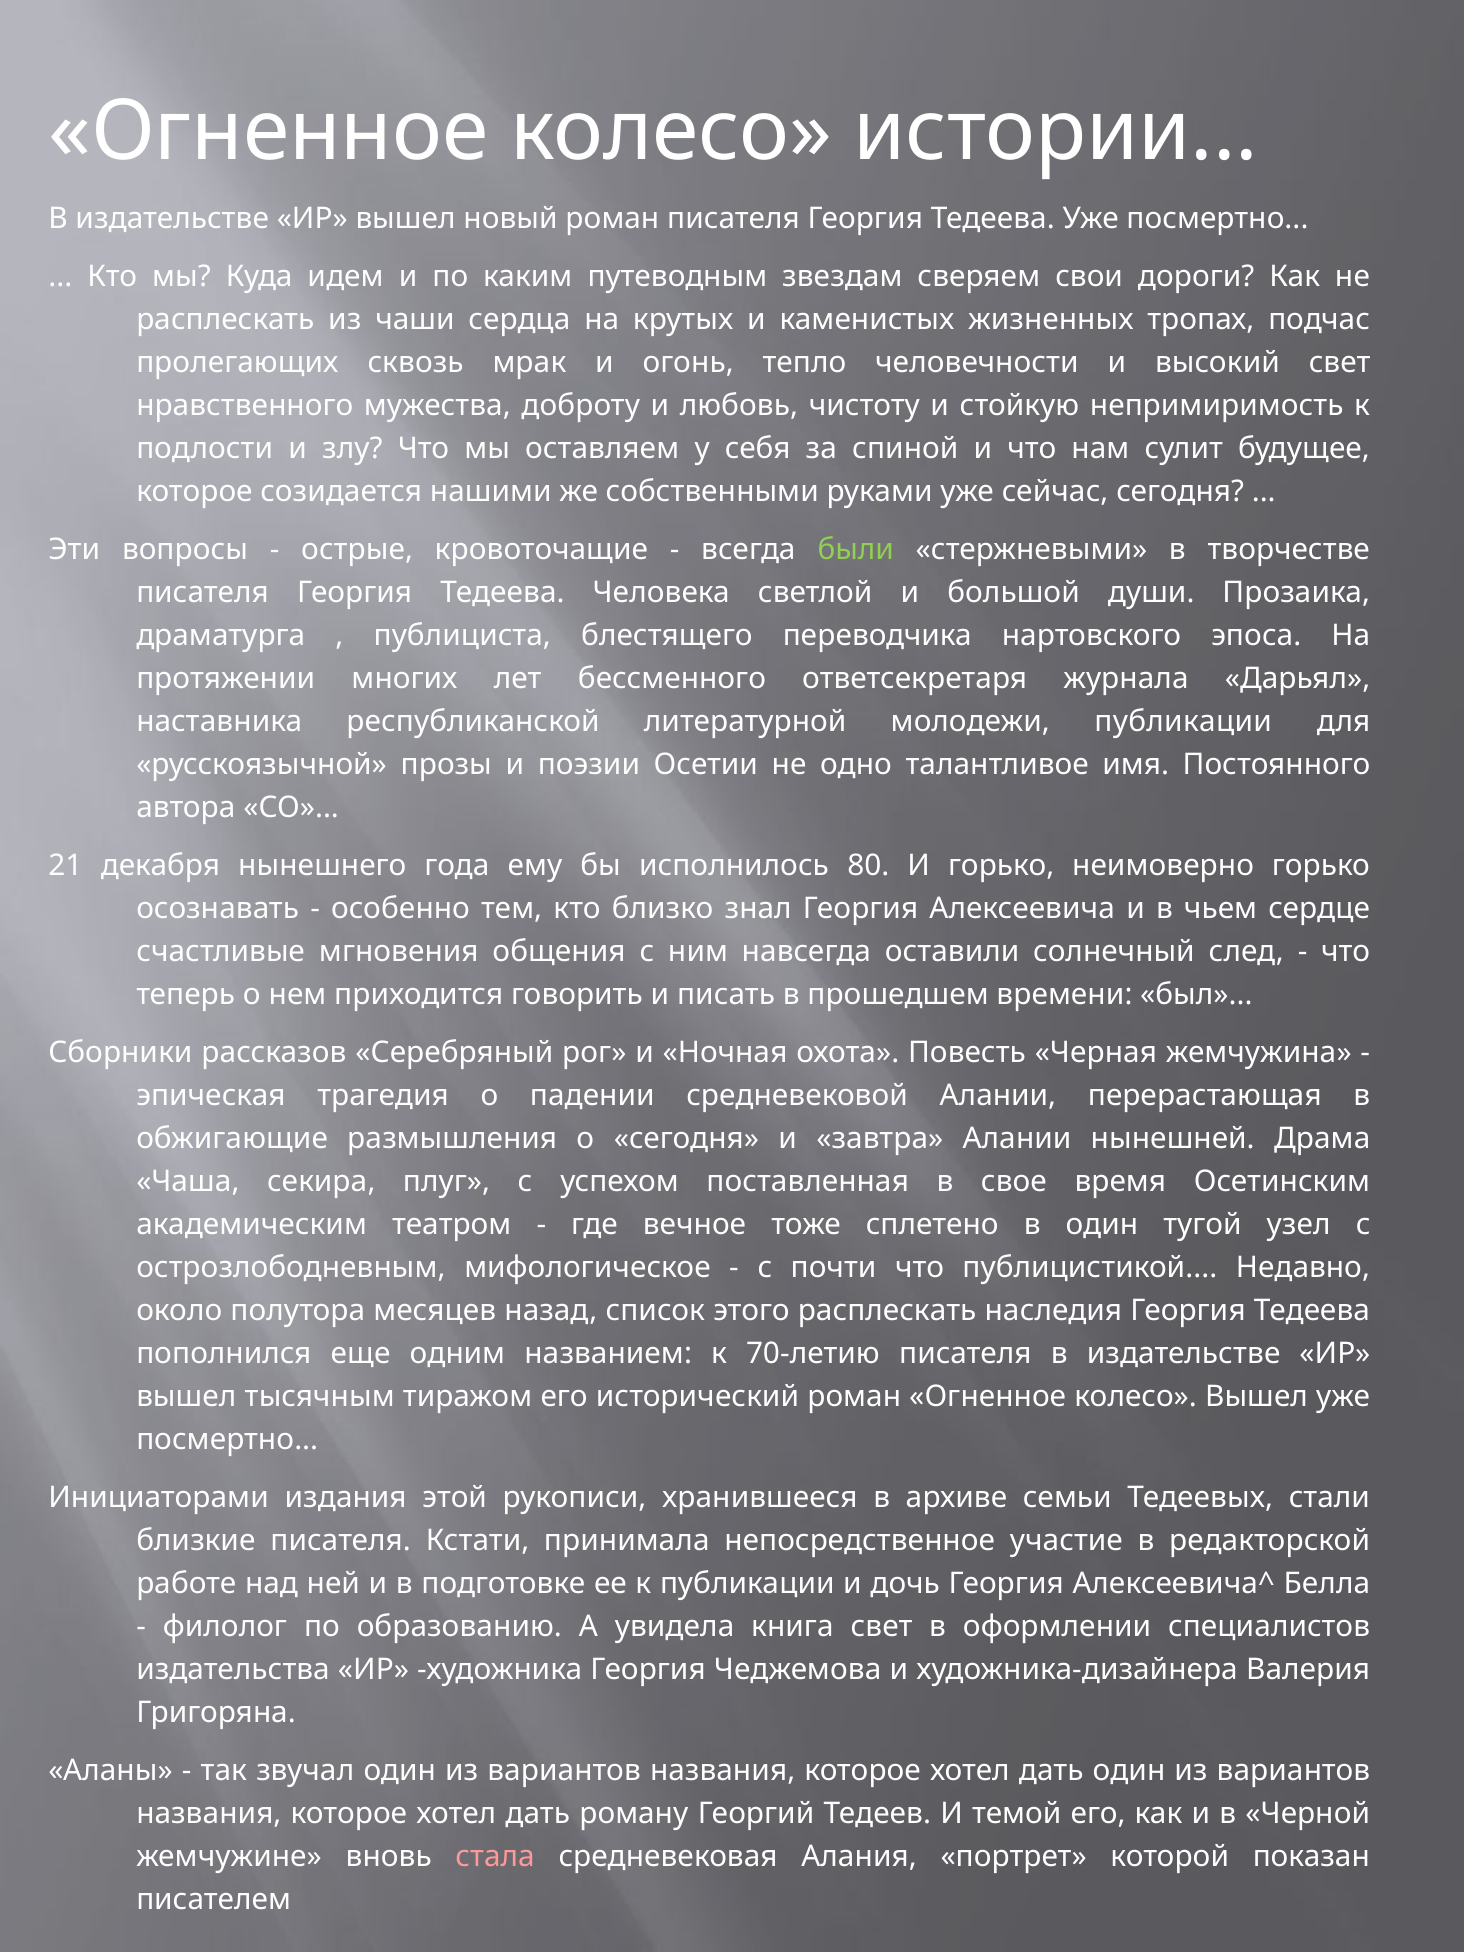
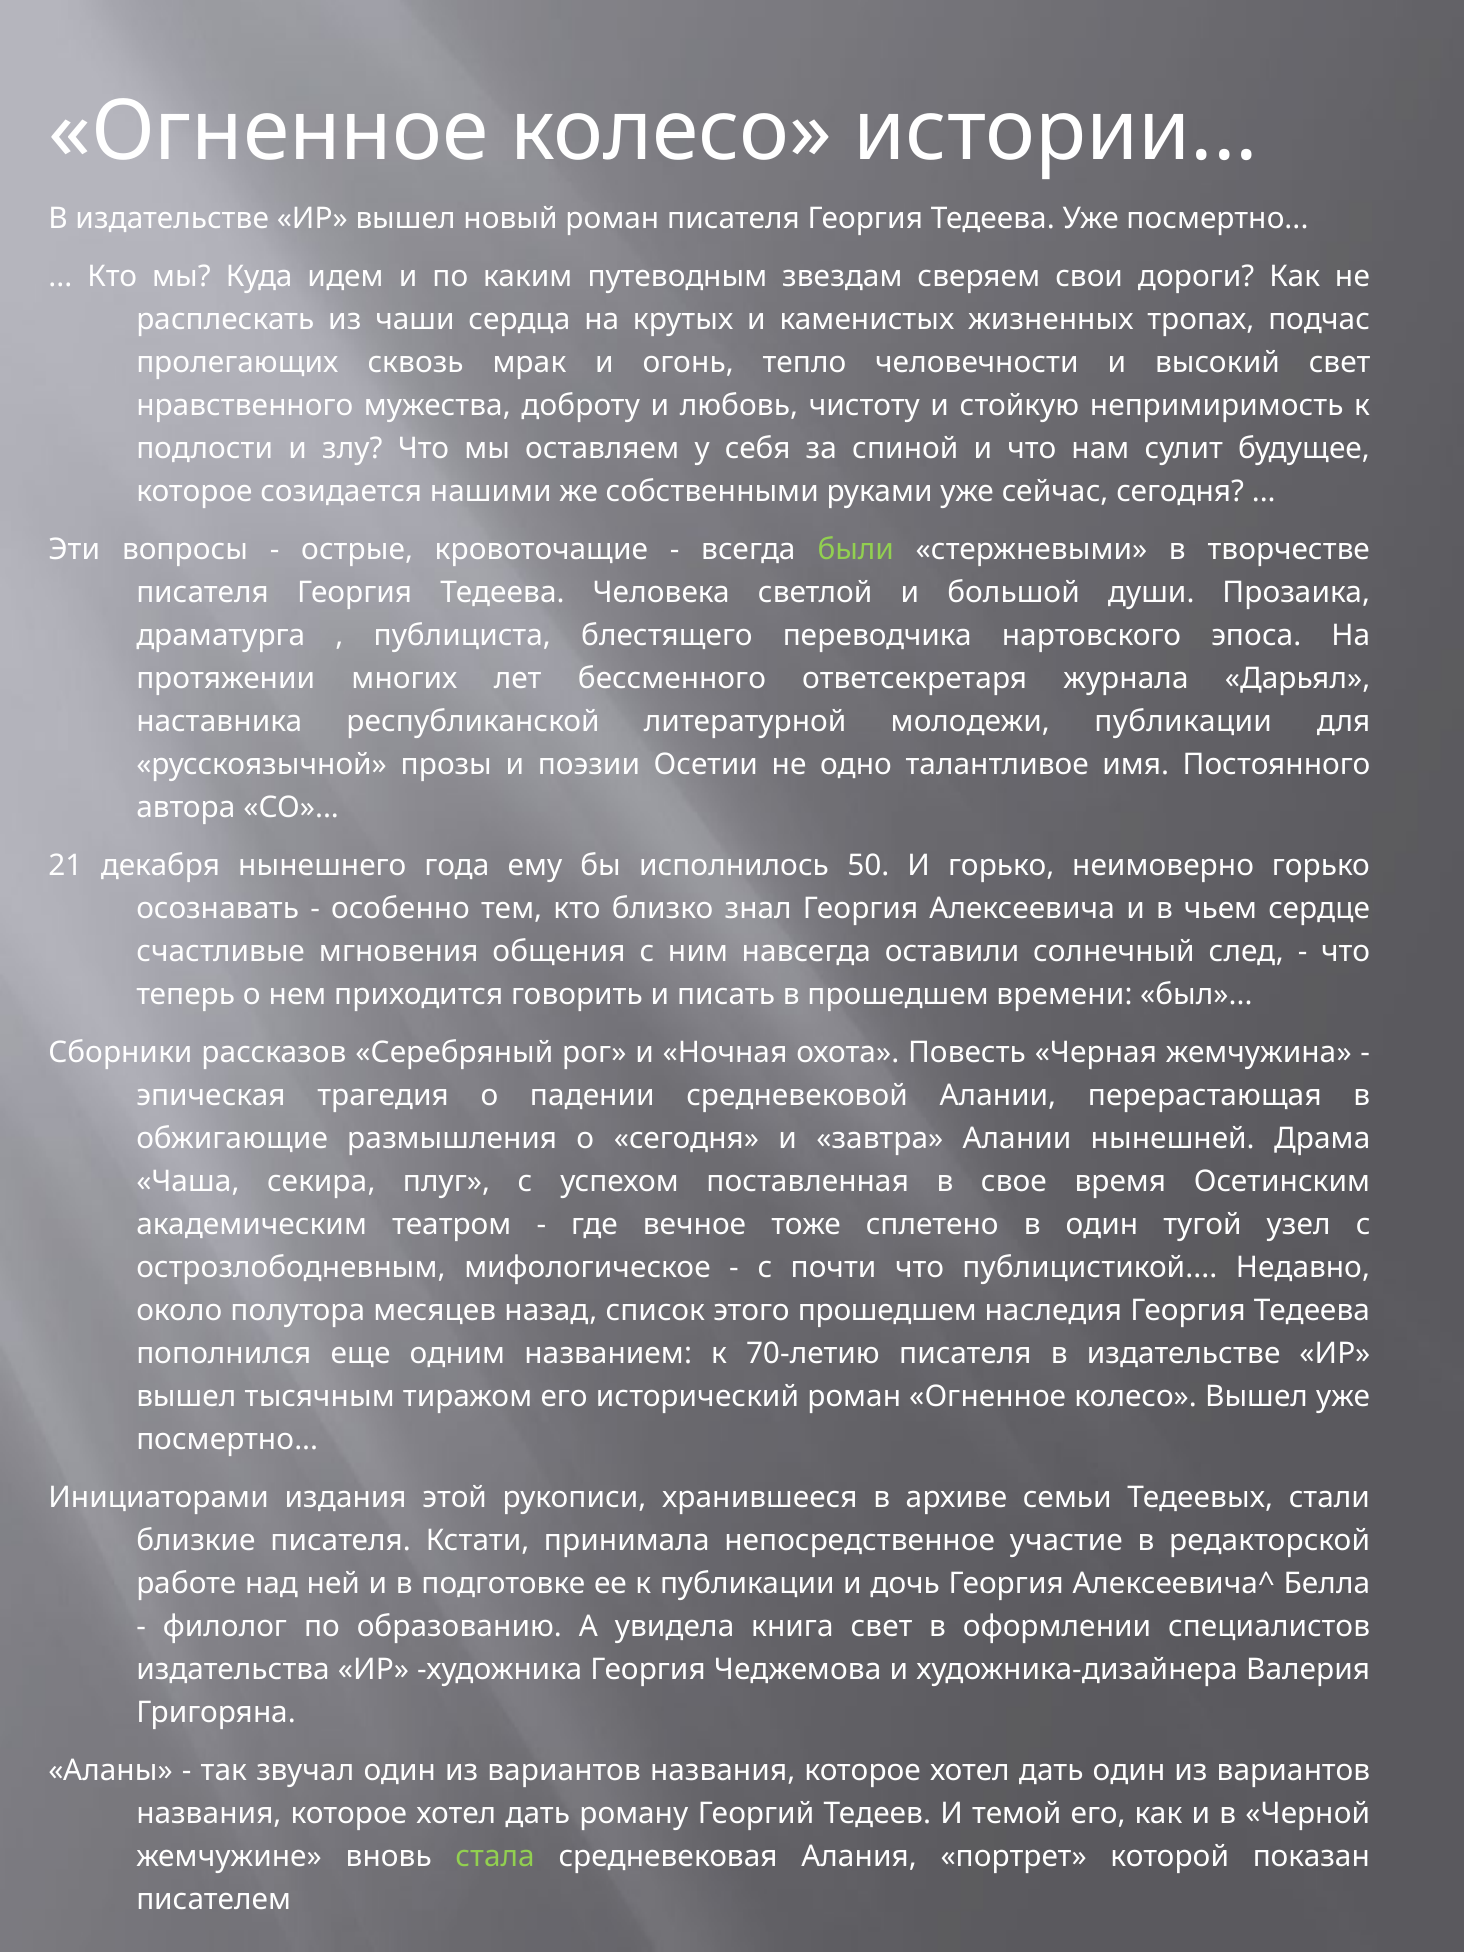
80: 80 -> 50
этого расплескать: расплескать -> прошедшем
стала colour: pink -> light green
